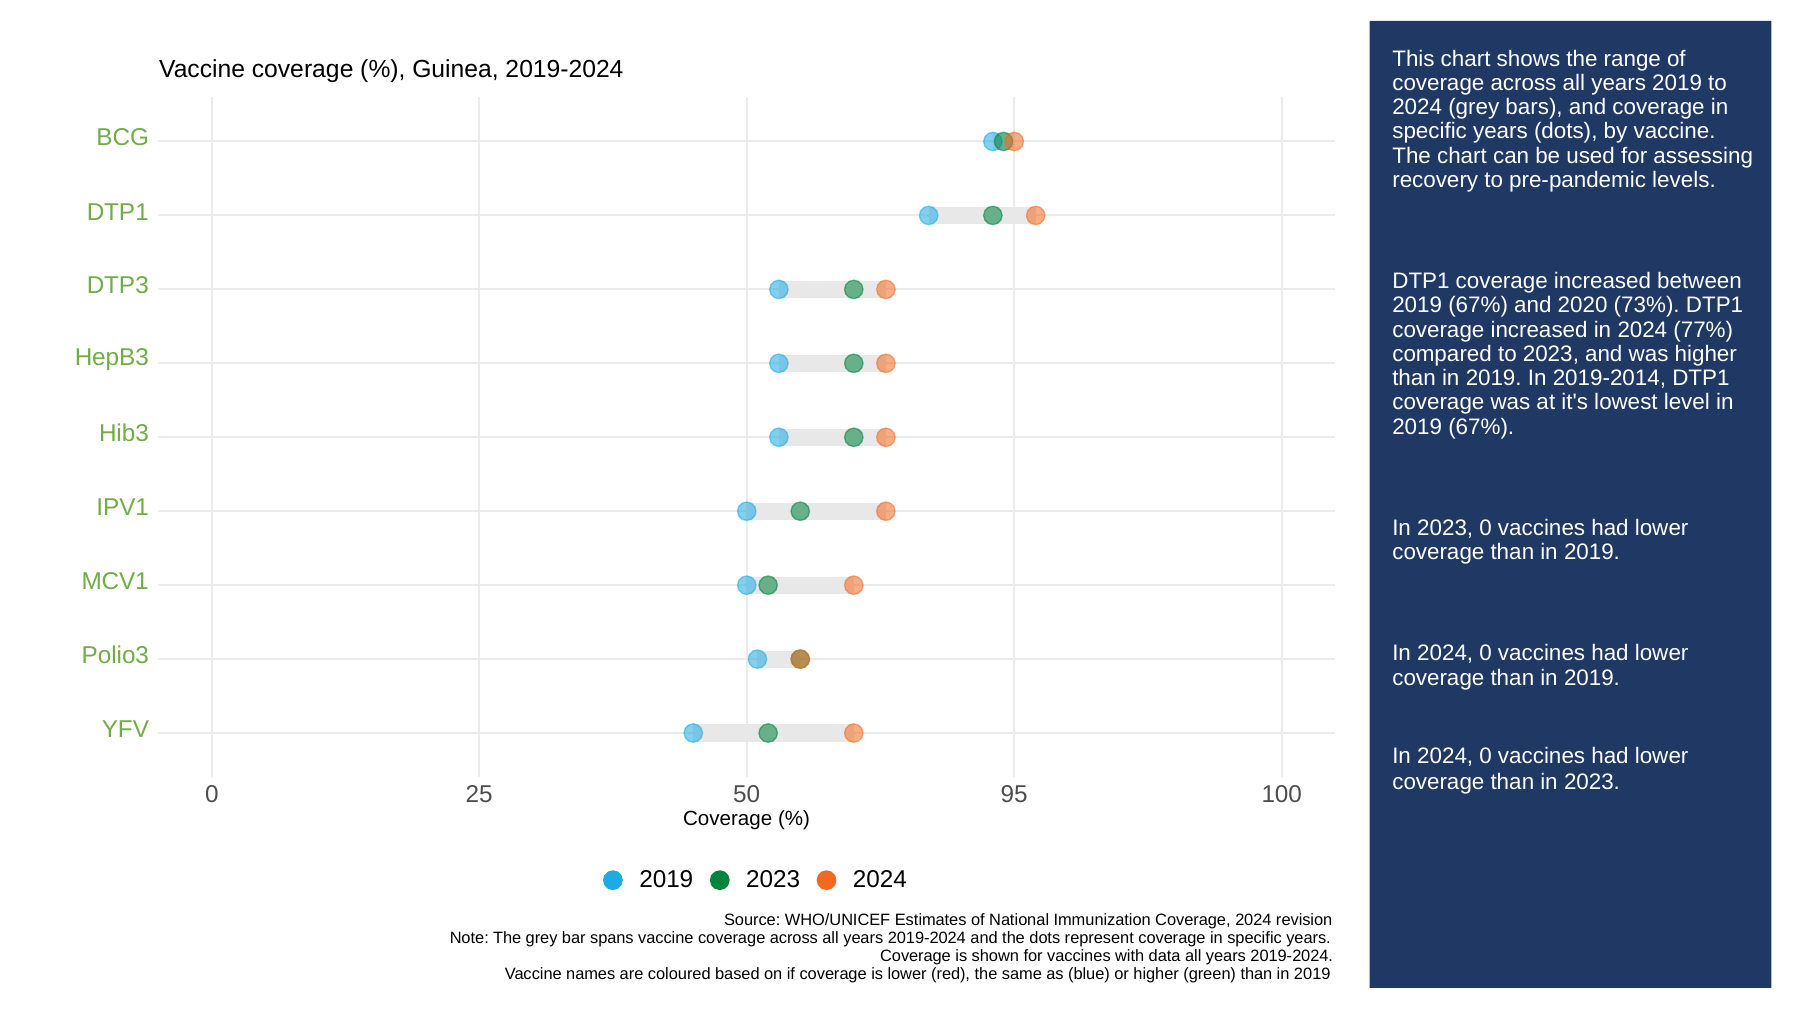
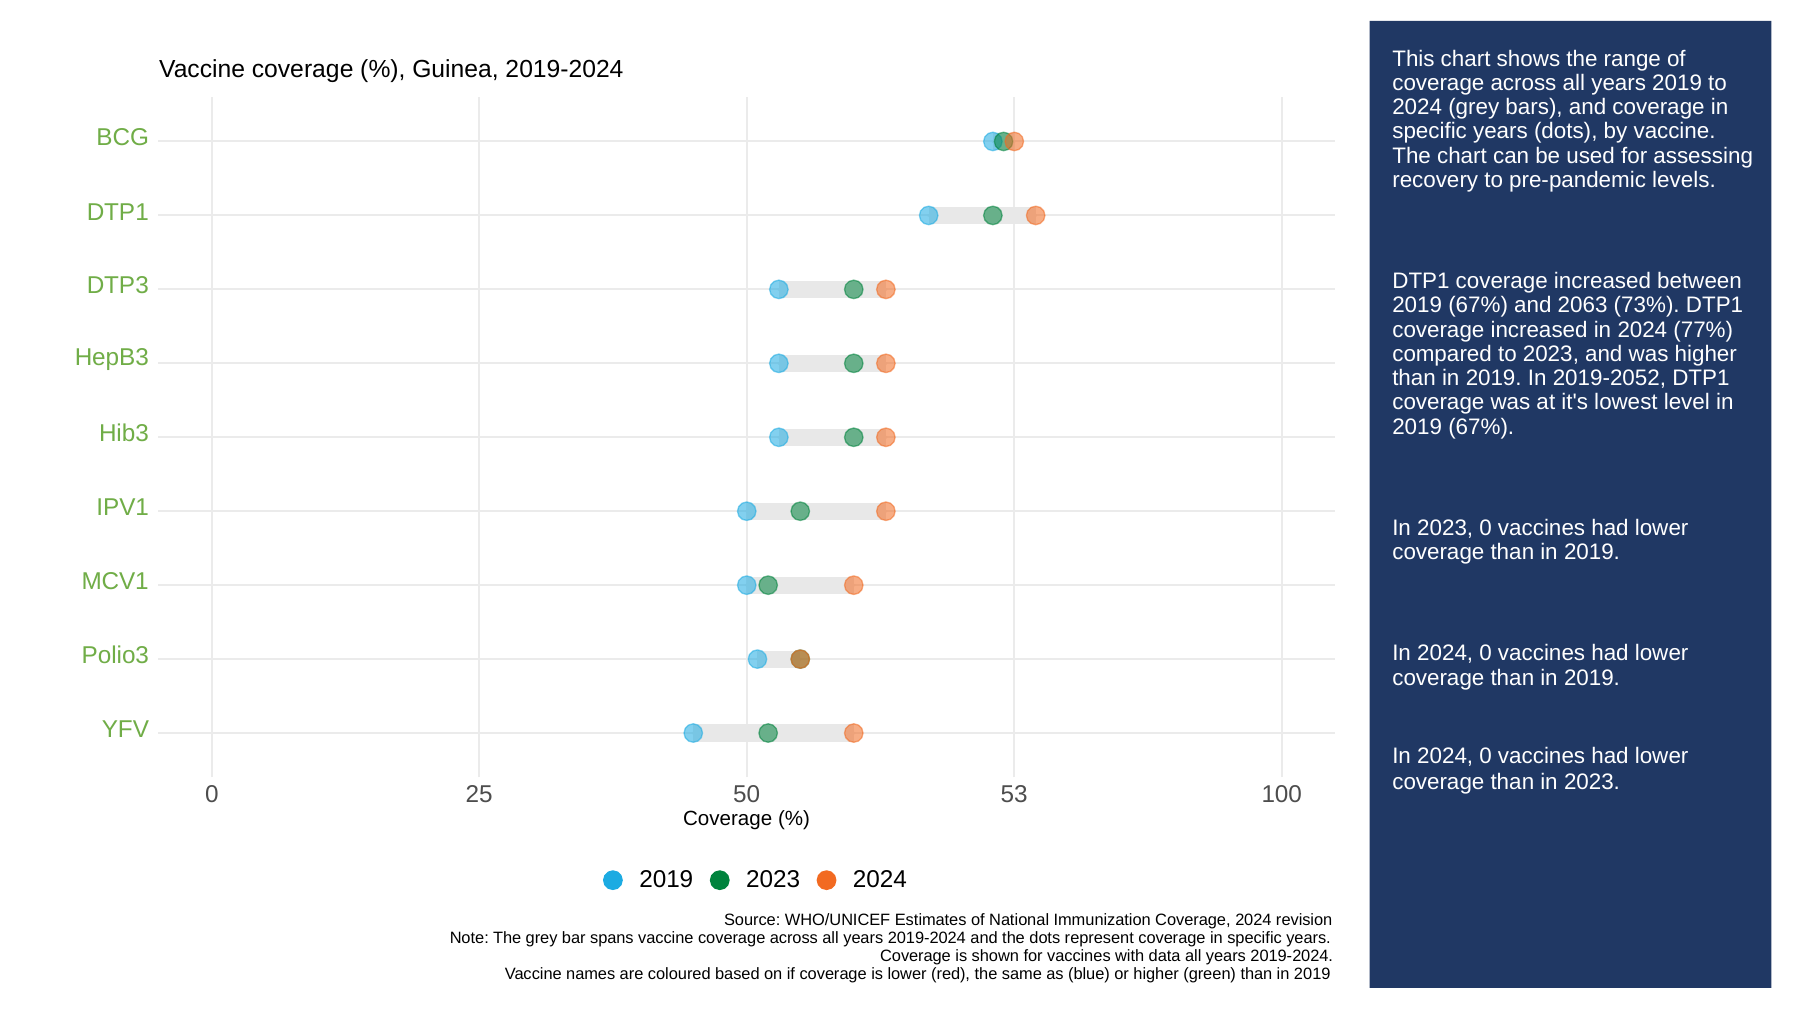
2020: 2020 -> 2063
2019-2014: 2019-2014 -> 2019-2052
95: 95 -> 53
